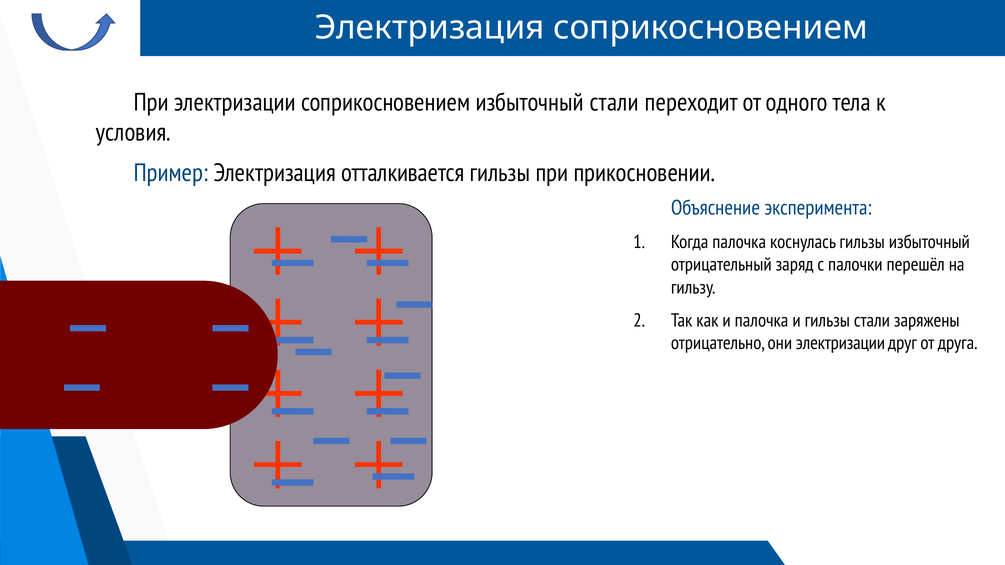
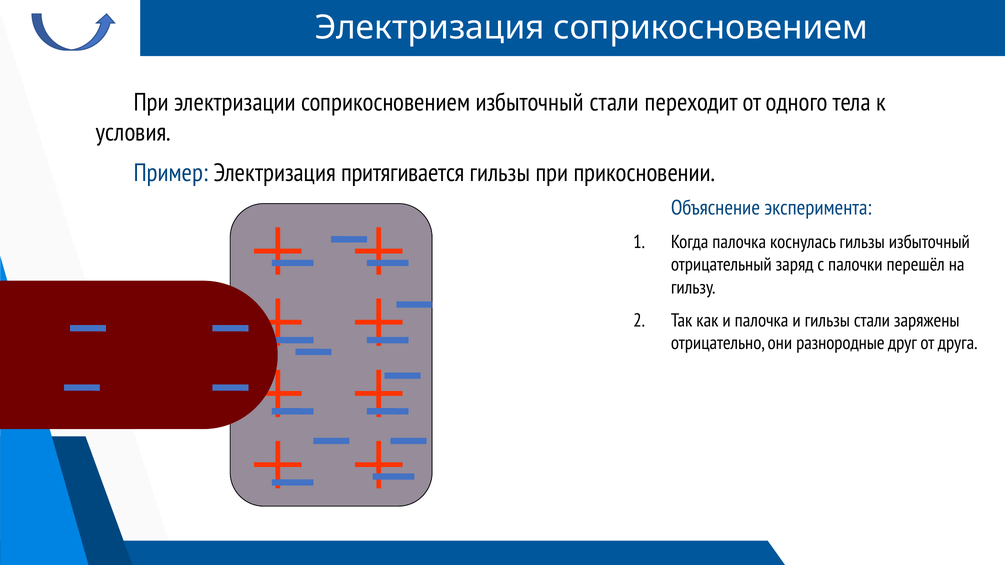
отталкивается: отталкивается -> притягивается
они электризации: электризации -> разнородные
